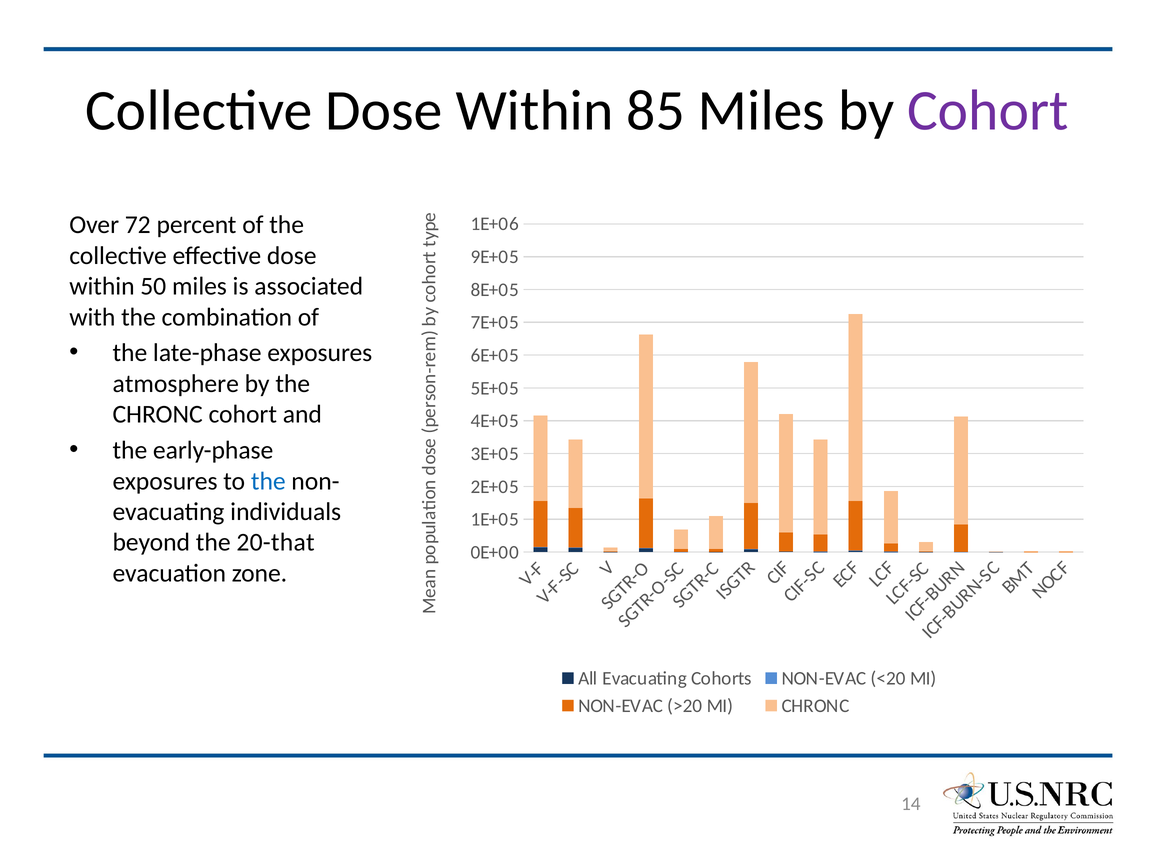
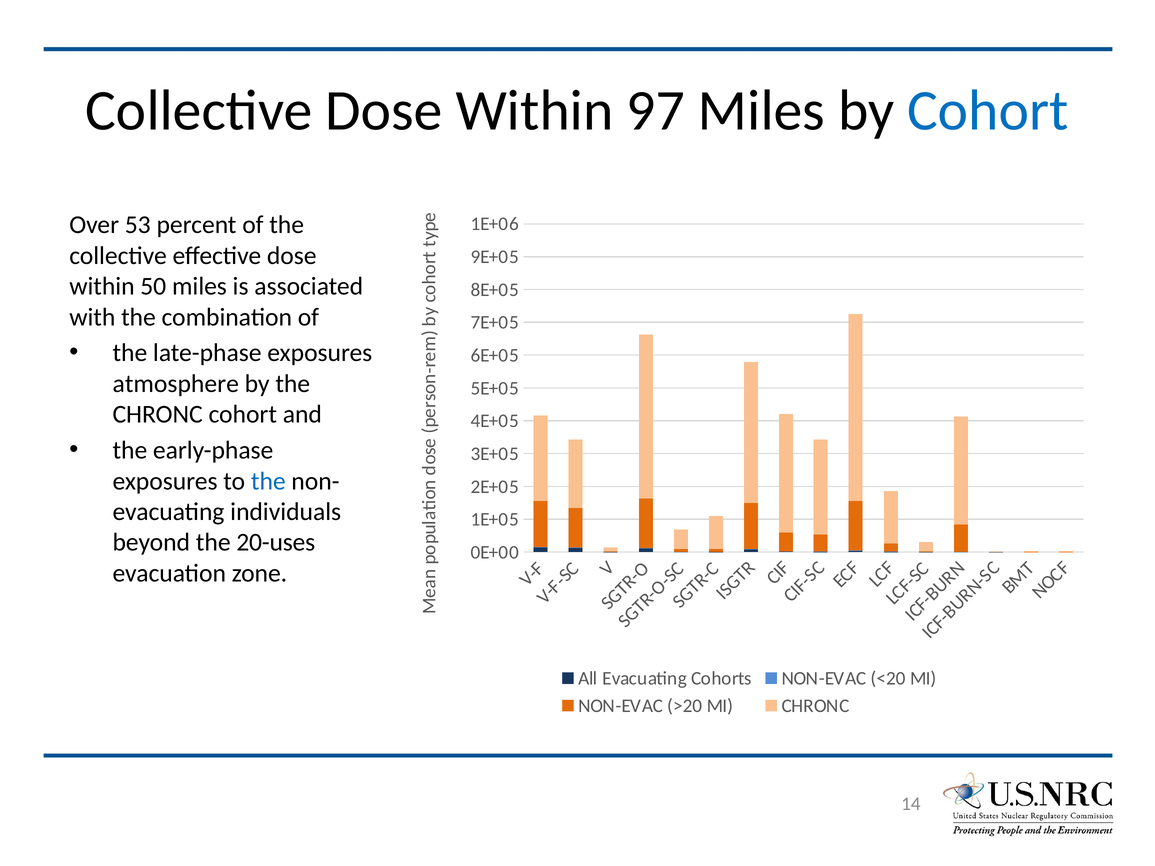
85: 85 -> 97
Cohort at (988, 111) colour: purple -> blue
72: 72 -> 53
20-that: 20-that -> 20-uses
